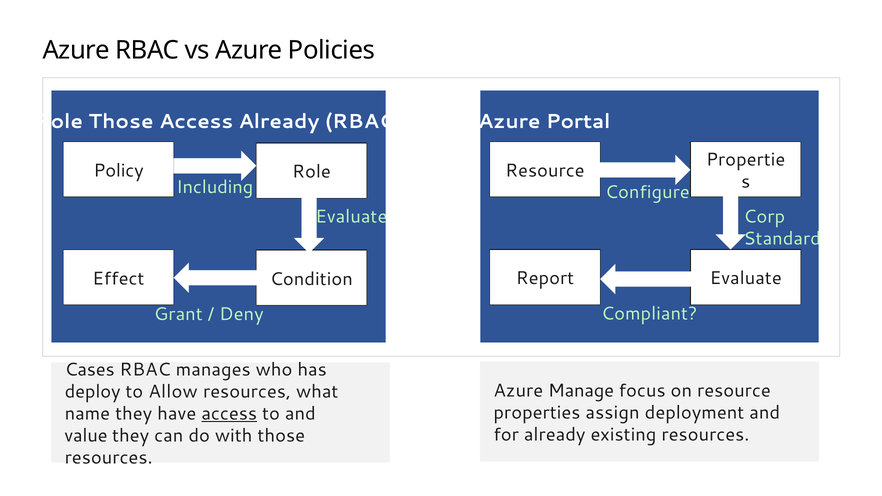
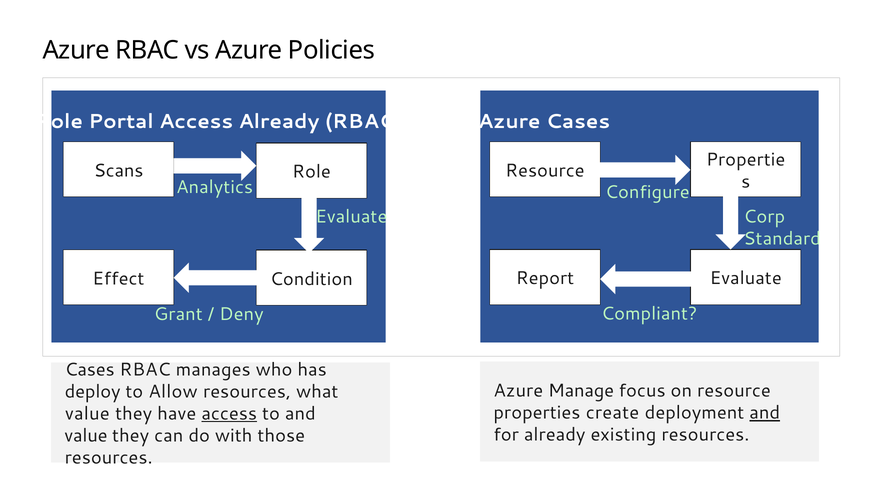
Role Those: Those -> Portal
Azure Portal: Portal -> Cases
Policy: Policy -> Scans
Including: Including -> Analytics
assign: assign -> create
and at (765, 413) underline: none -> present
name at (87, 414): name -> value
